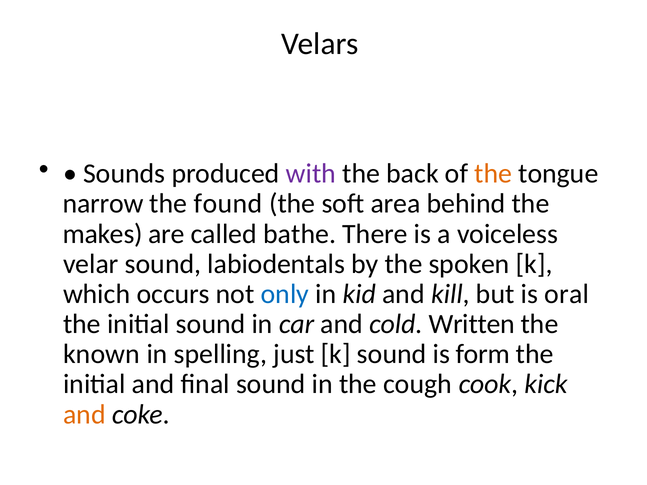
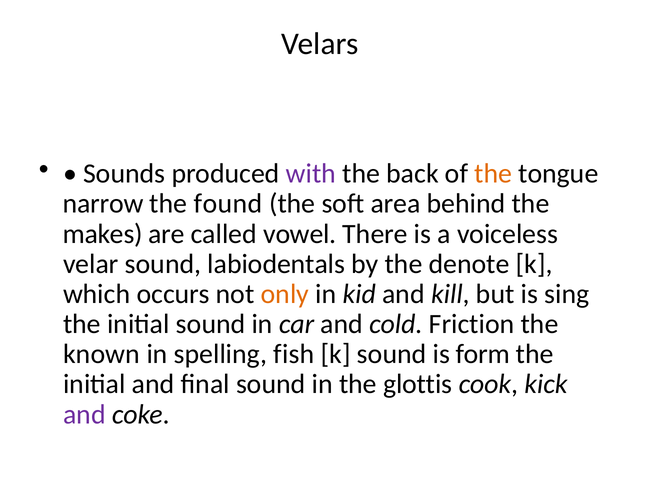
bathe: bathe -> vowel
spoken: spoken -> denote
only colour: blue -> orange
oral: oral -> sing
Written: Written -> Friction
just: just -> fish
cough: cough -> glottis
and at (84, 415) colour: orange -> purple
